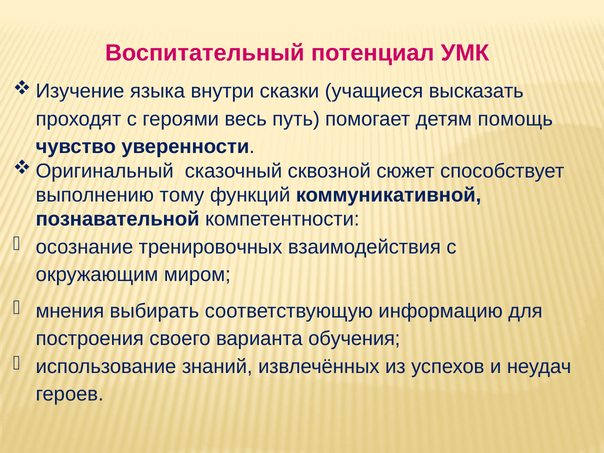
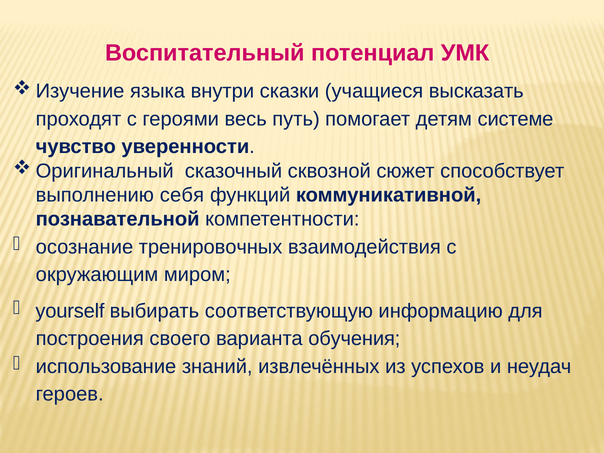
помощь: помощь -> системе
тому: тому -> себя
мнения: мнения -> yourself
